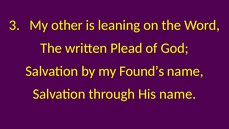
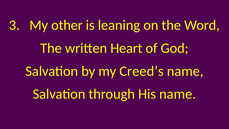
Plead: Plead -> Heart
Found’s: Found’s -> Creed’s
